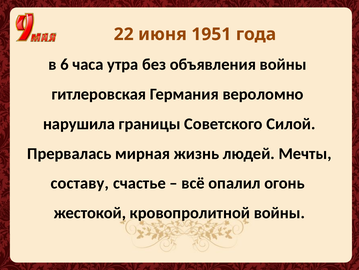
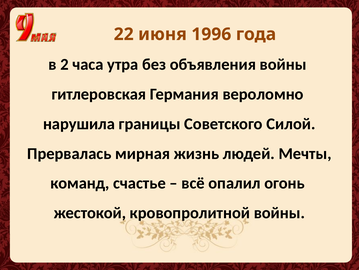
1951: 1951 -> 1996
6: 6 -> 2
составу: составу -> команд
